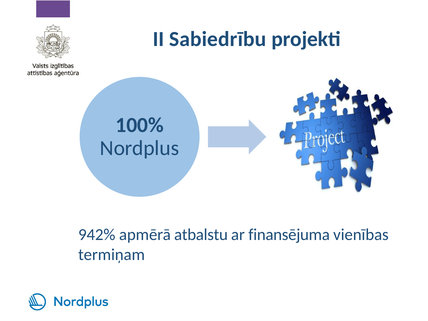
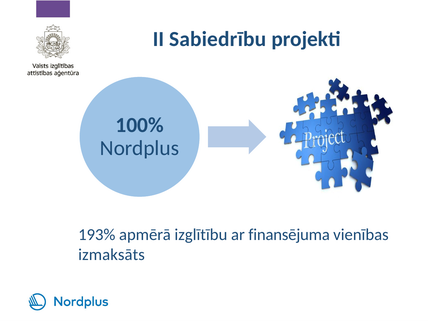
942%: 942% -> 193%
atbalstu: atbalstu -> izglītību
termiņam: termiņam -> izmaksāts
